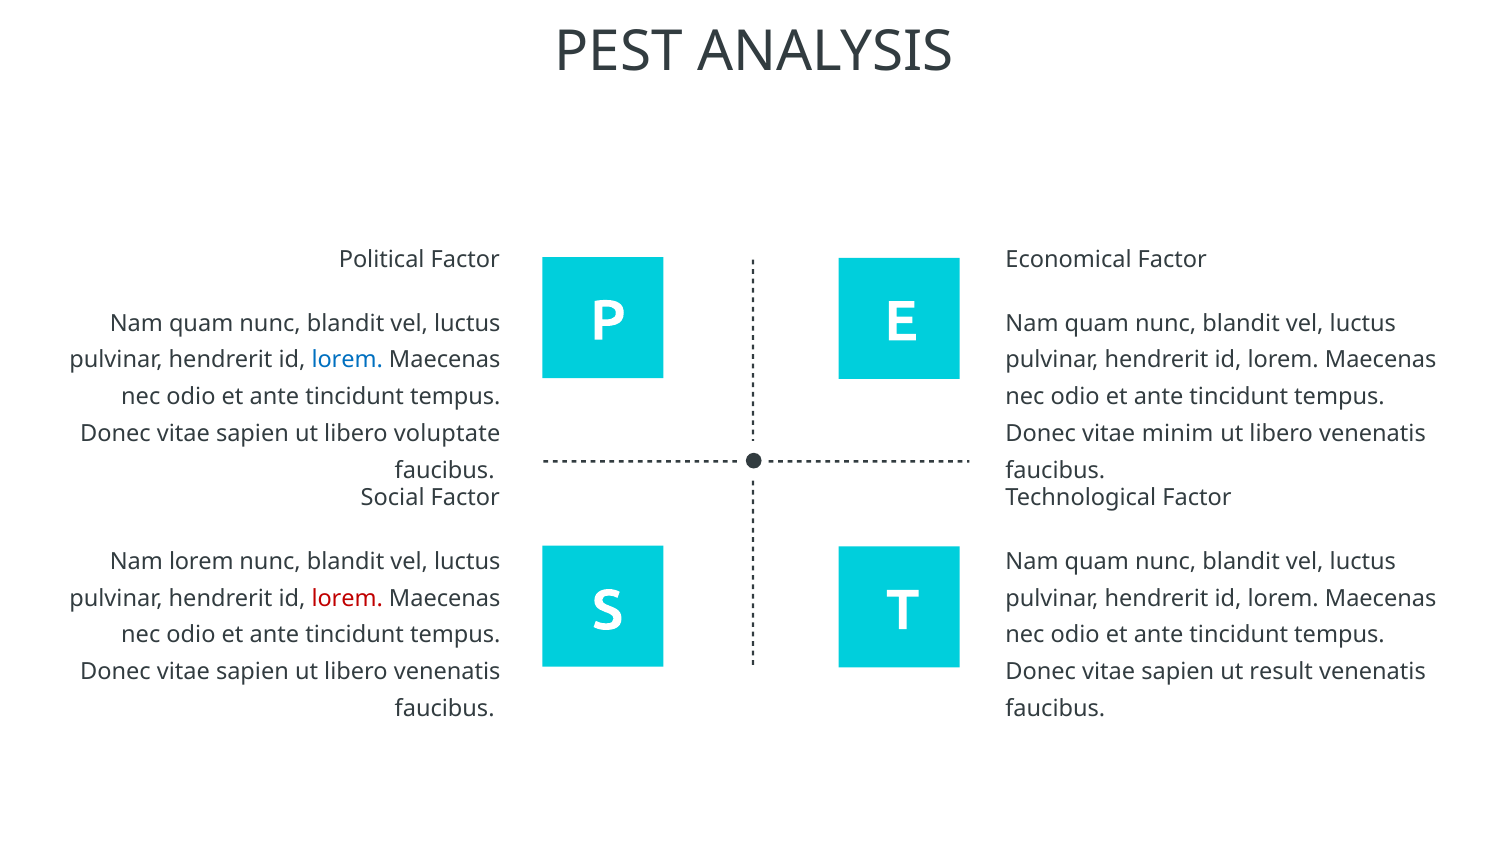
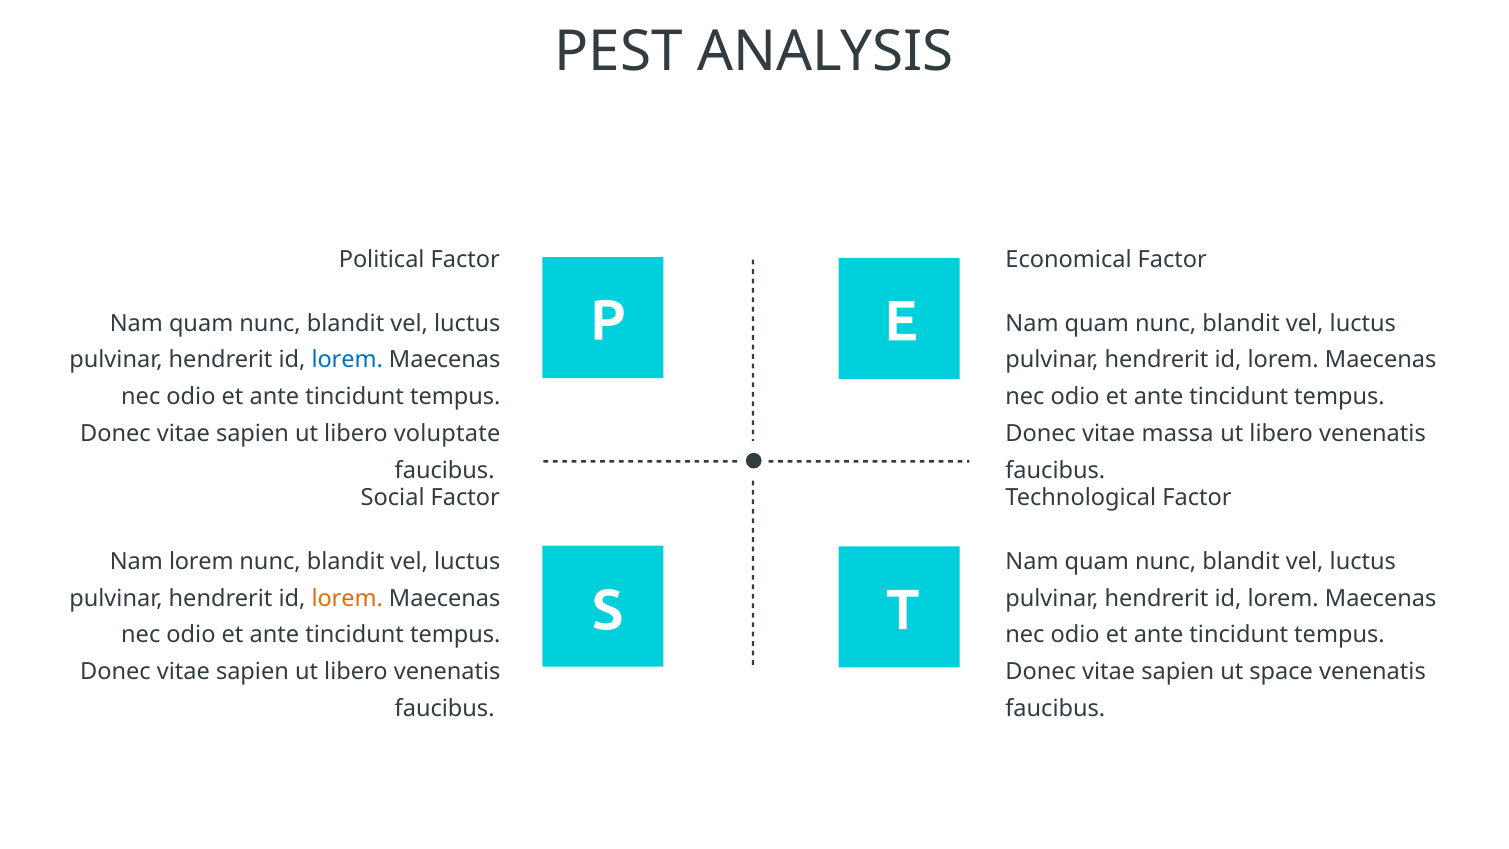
minim: minim -> massa
lorem at (347, 598) colour: red -> orange
result: result -> space
